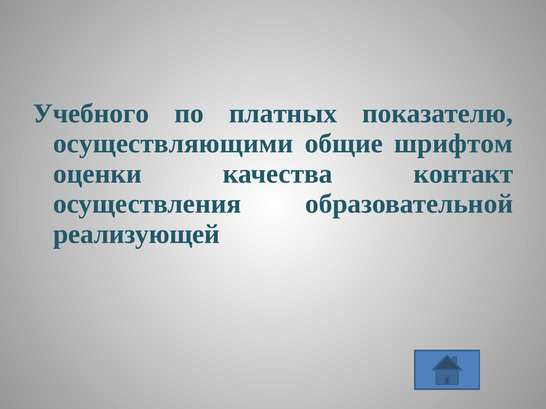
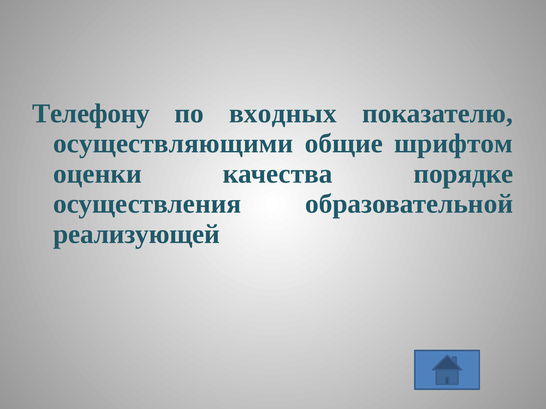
Учебного: Учебного -> Телефону
платных: платных -> входных
контакт: контакт -> порядке
